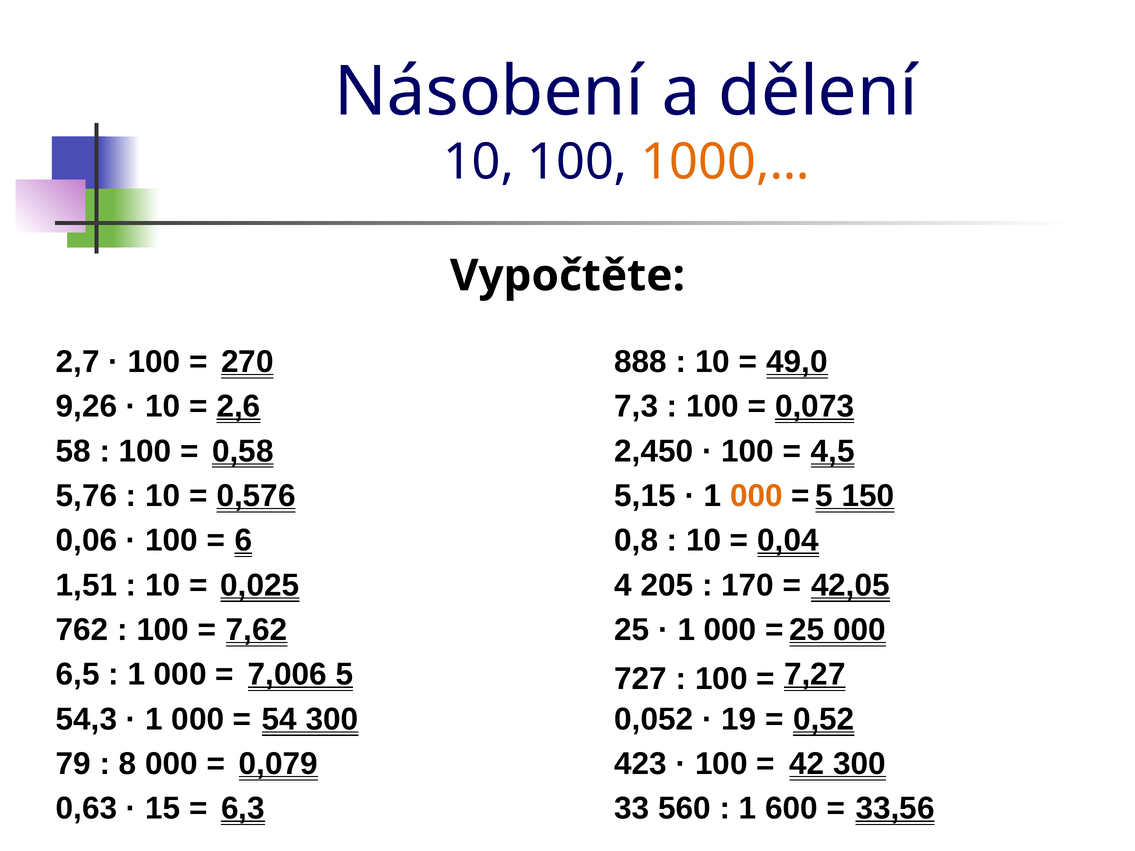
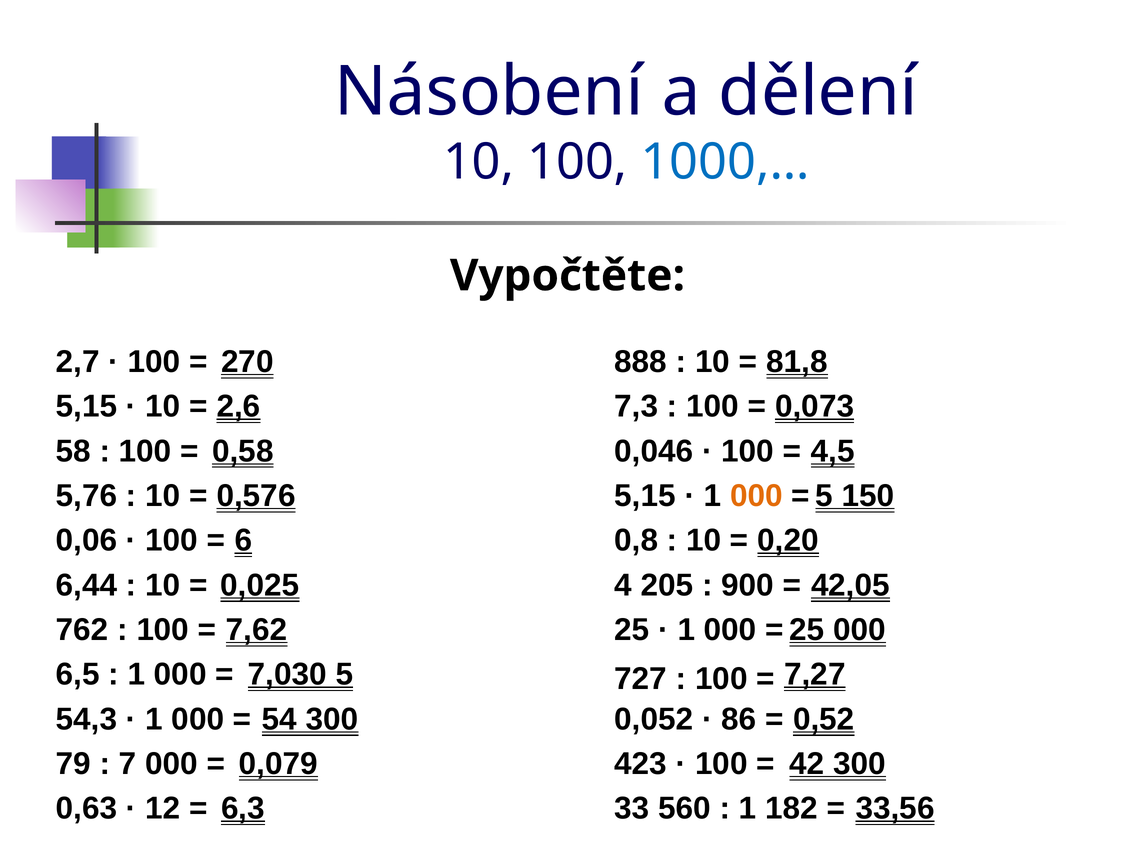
1000,… colour: orange -> blue
49,0: 49,0 -> 81,8
9,26 at (86, 407): 9,26 -> 5,15
2,450: 2,450 -> 0,046
0,04: 0,04 -> 0,20
1,51: 1,51 -> 6,44
170: 170 -> 900
7,006: 7,006 -> 7,030
19: 19 -> 86
8: 8 -> 7
15: 15 -> 12
600: 600 -> 182
